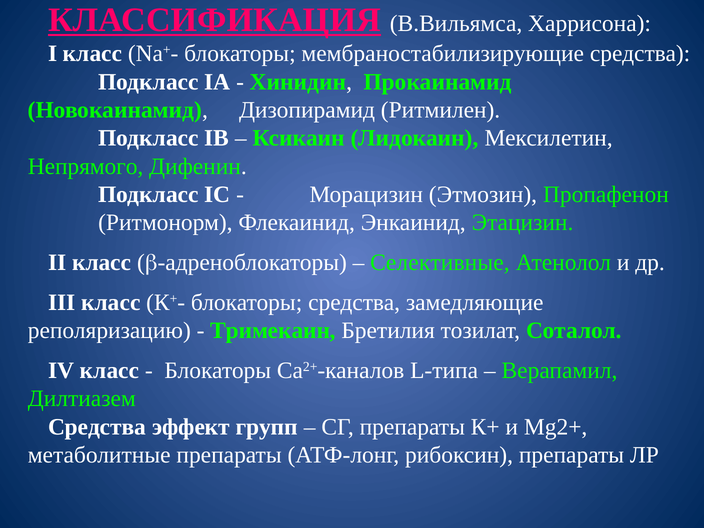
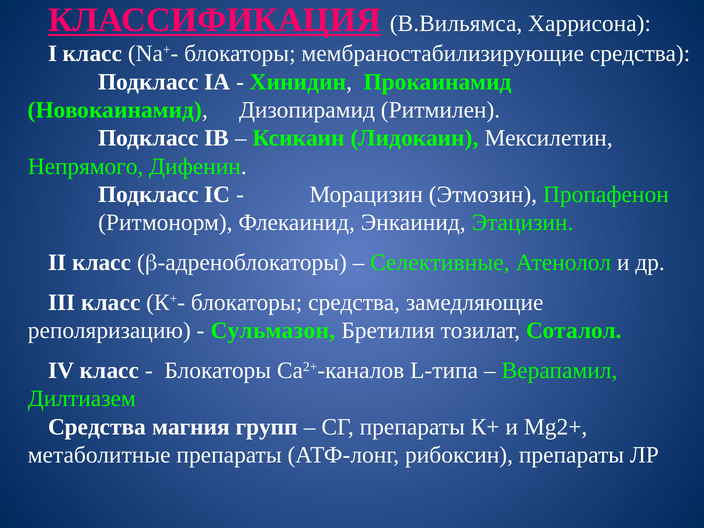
Тримекаин: Тримекаин -> Сульмазон
эффект: эффект -> магния
